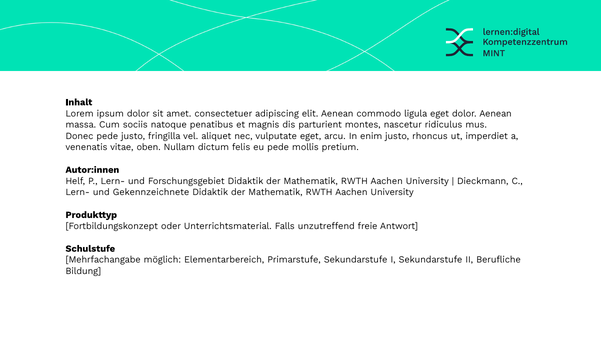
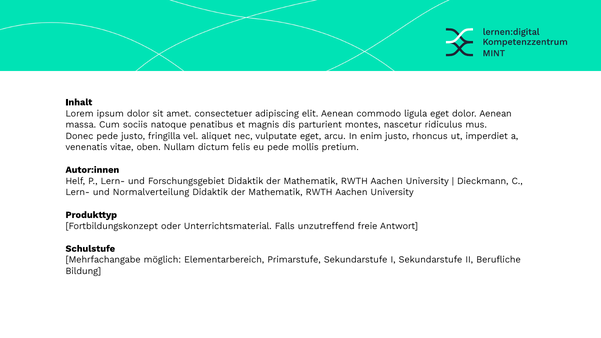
Gekennzeichnete: Gekennzeichnete -> Normalverteilung
